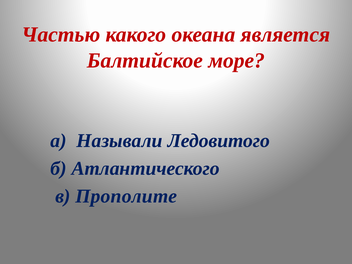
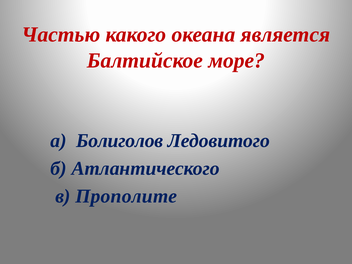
Называли: Называли -> Болиголов
